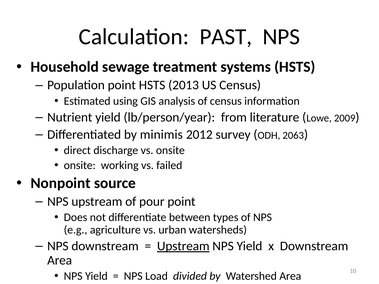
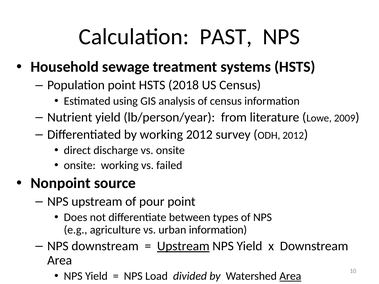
2013: 2013 -> 2018
by minimis: minimis -> working
ODH 2063: 2063 -> 2012
urban watersheds: watersheds -> information
Area at (290, 276) underline: none -> present
